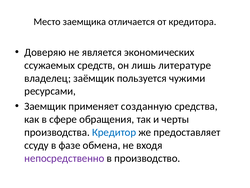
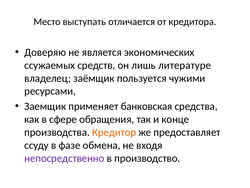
заемщика: заемщика -> выступать
созданную: созданную -> банковская
черты: черты -> конце
Кредитор colour: blue -> orange
